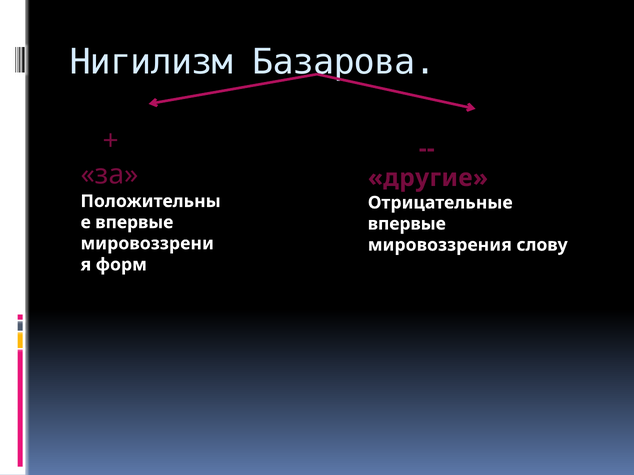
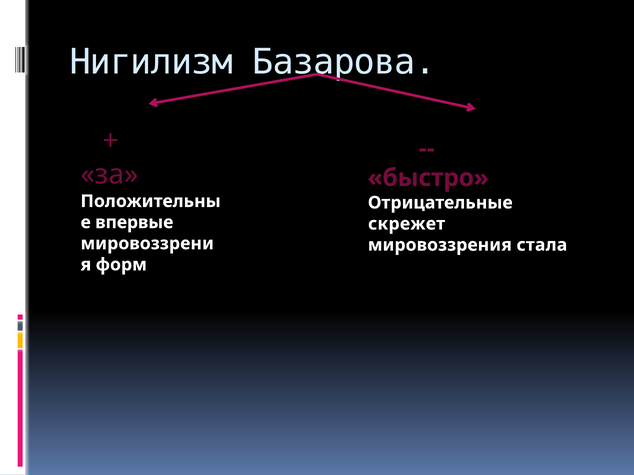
другие: другие -> быстро
впервые at (407, 224): впервые -> скрежет
слову: слову -> стала
